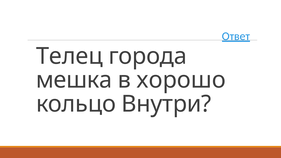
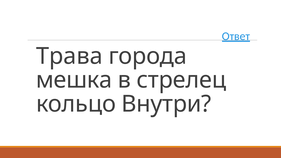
Телец: Телец -> Трава
хорошо: хорошо -> стрелец
